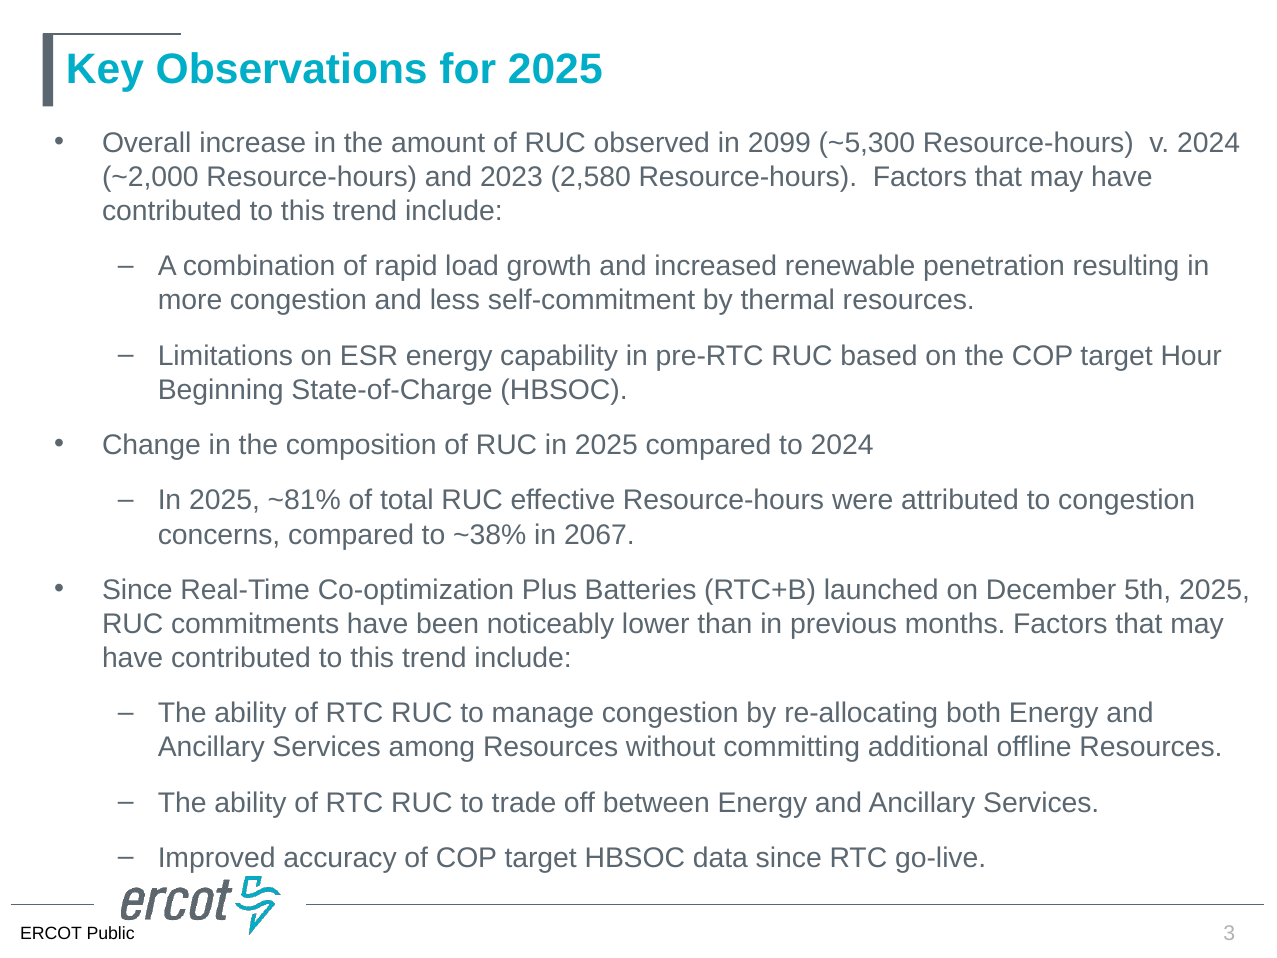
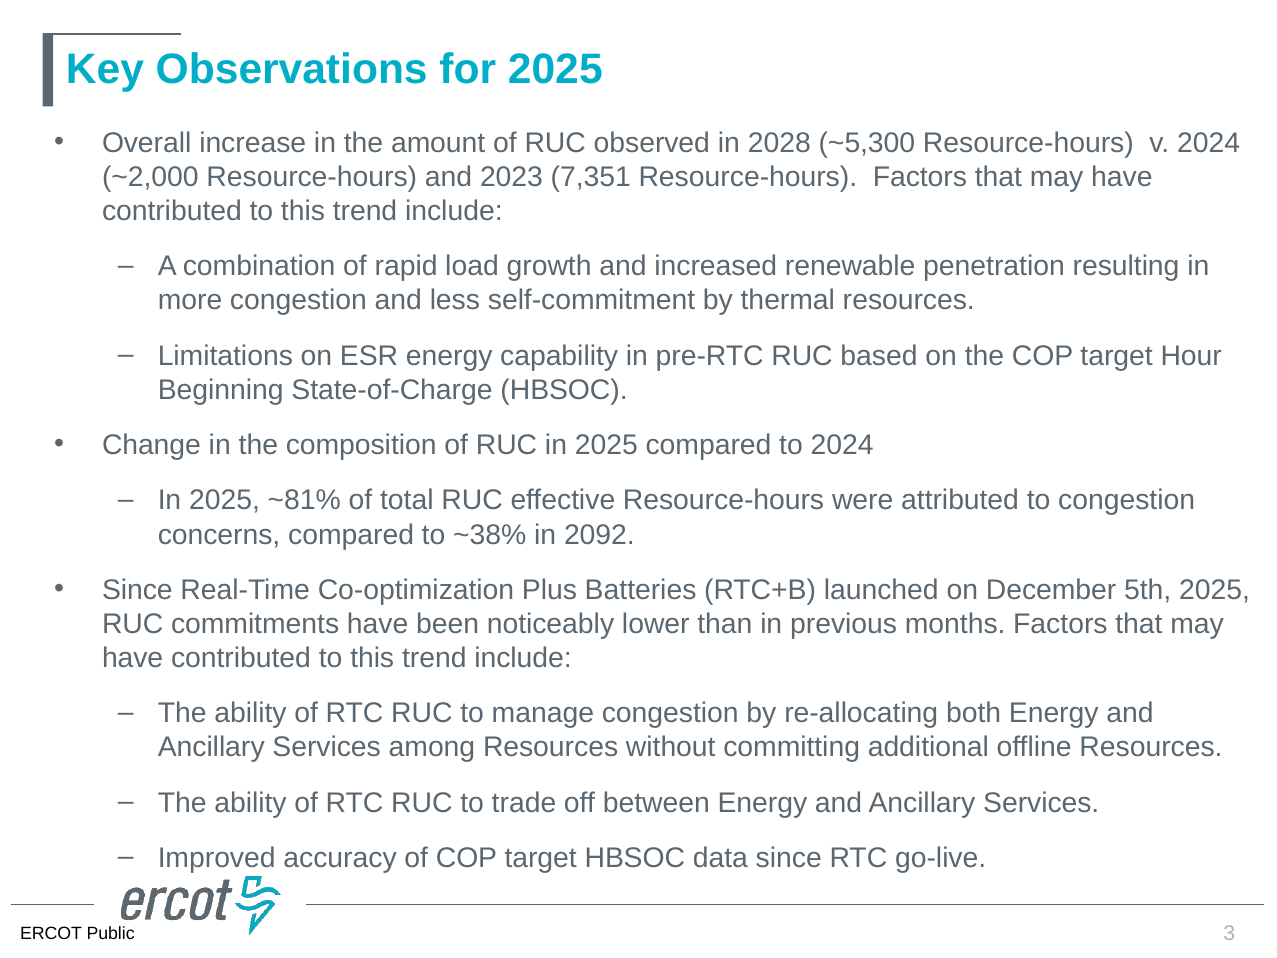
2099: 2099 -> 2028
2,580: 2,580 -> 7,351
2067: 2067 -> 2092
